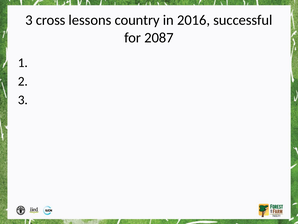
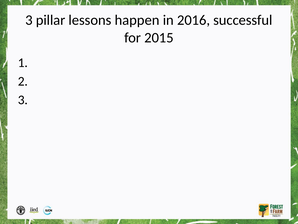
cross: cross -> pillar
country: country -> happen
2087: 2087 -> 2015
